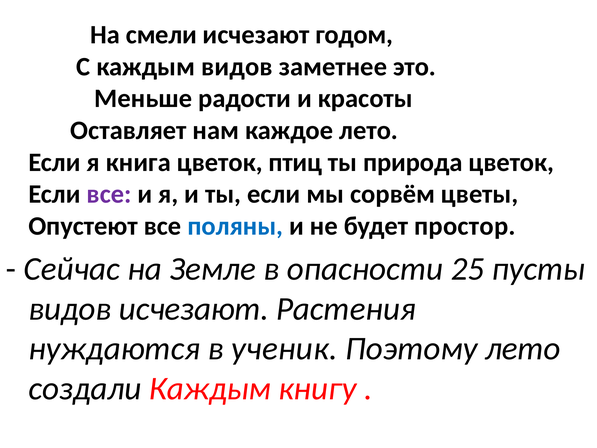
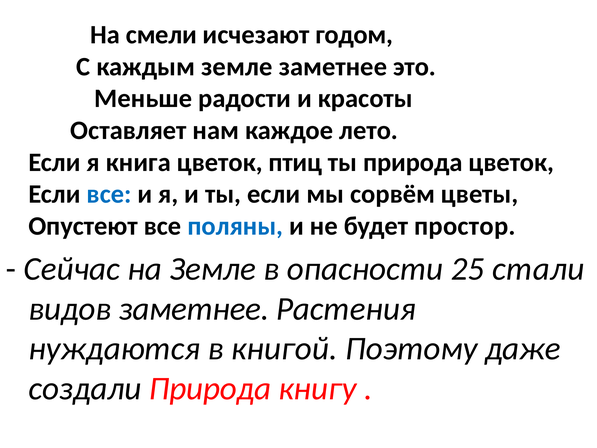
каждым видов: видов -> земле
все at (109, 194) colour: purple -> blue
пусты: пусты -> стали
видов исчезают: исчезают -> заметнее
ученик: ученик -> книгой
Поэтому лето: лето -> даже
создали Каждым: Каждым -> Природа
